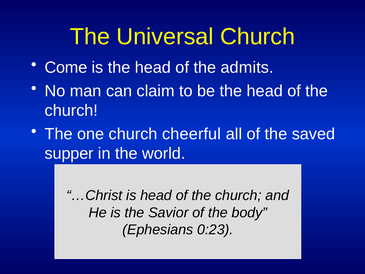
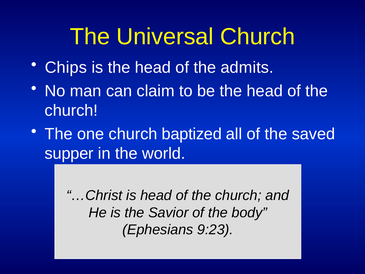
Come: Come -> Chips
cheerful: cheerful -> baptized
0:23: 0:23 -> 9:23
